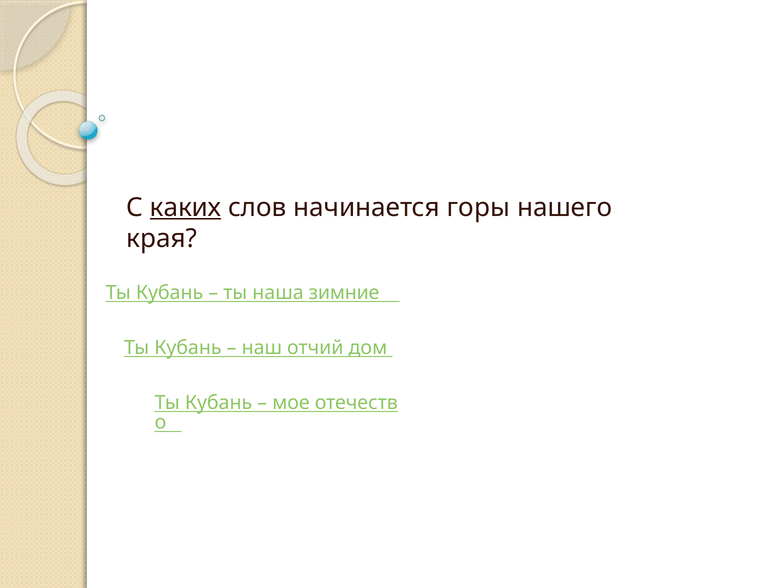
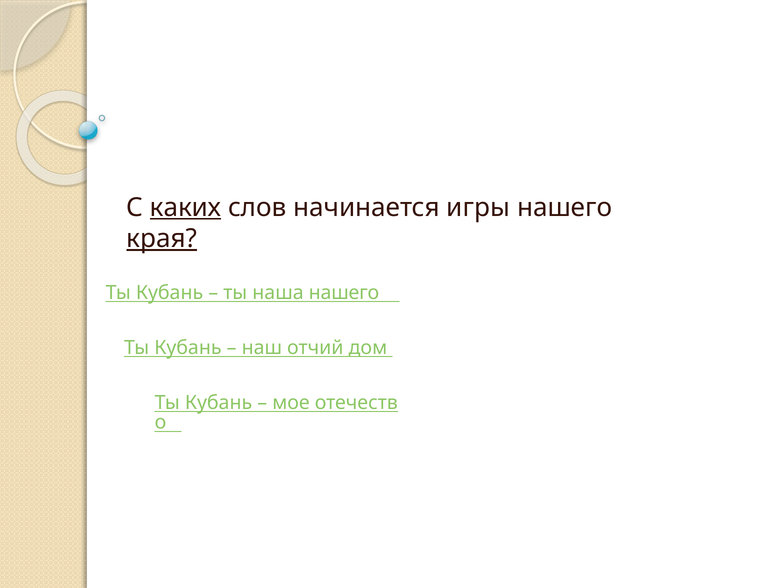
горы: горы -> игры
края underline: none -> present
наша зимние: зимние -> нашего
